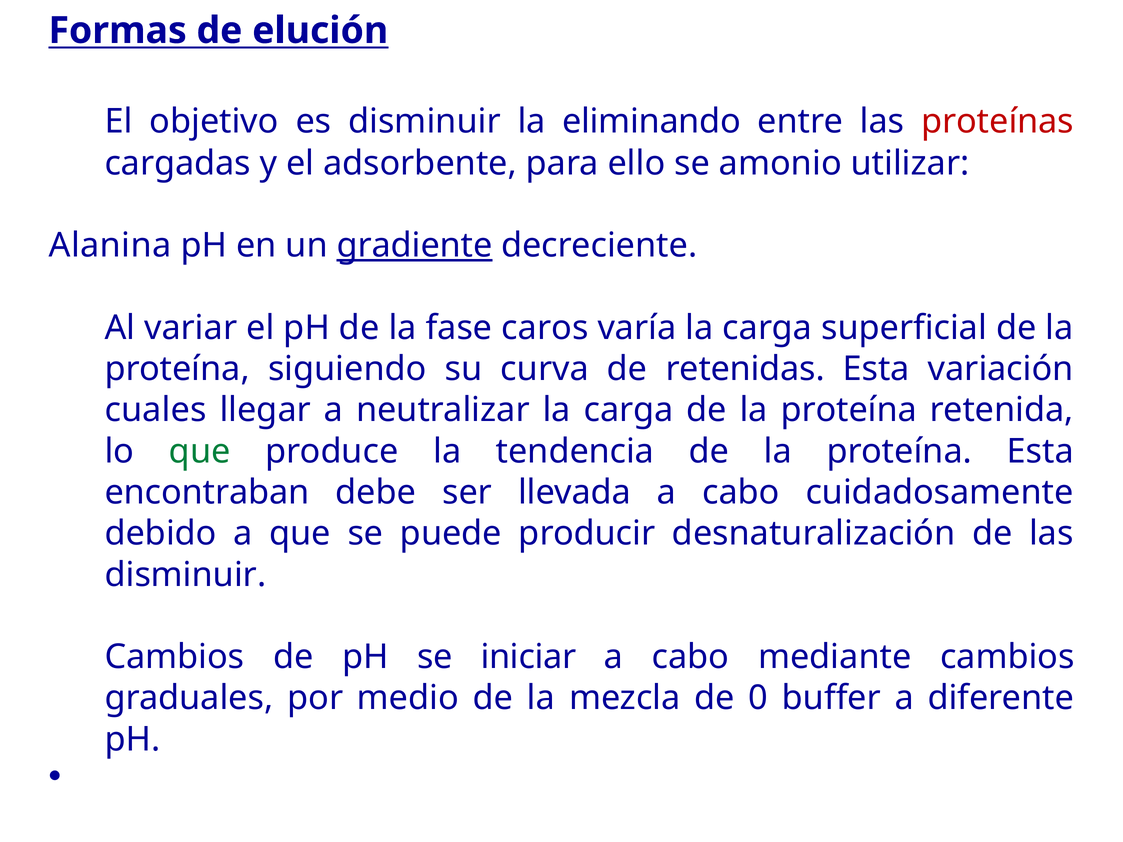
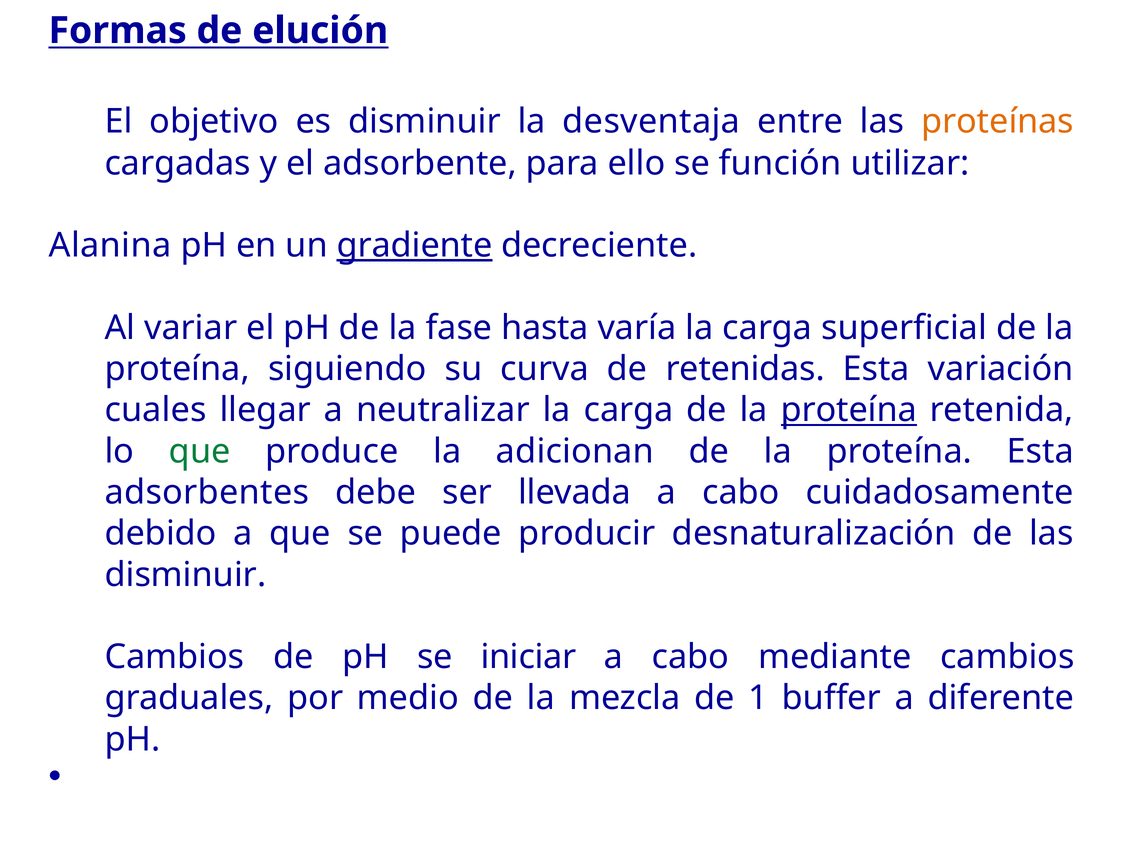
eliminando: eliminando -> desventaja
proteínas colour: red -> orange
amonio: amonio -> función
caros: caros -> hasta
proteína at (849, 410) underline: none -> present
tendencia: tendencia -> adicionan
encontraban: encontraban -> adsorbentes
0: 0 -> 1
